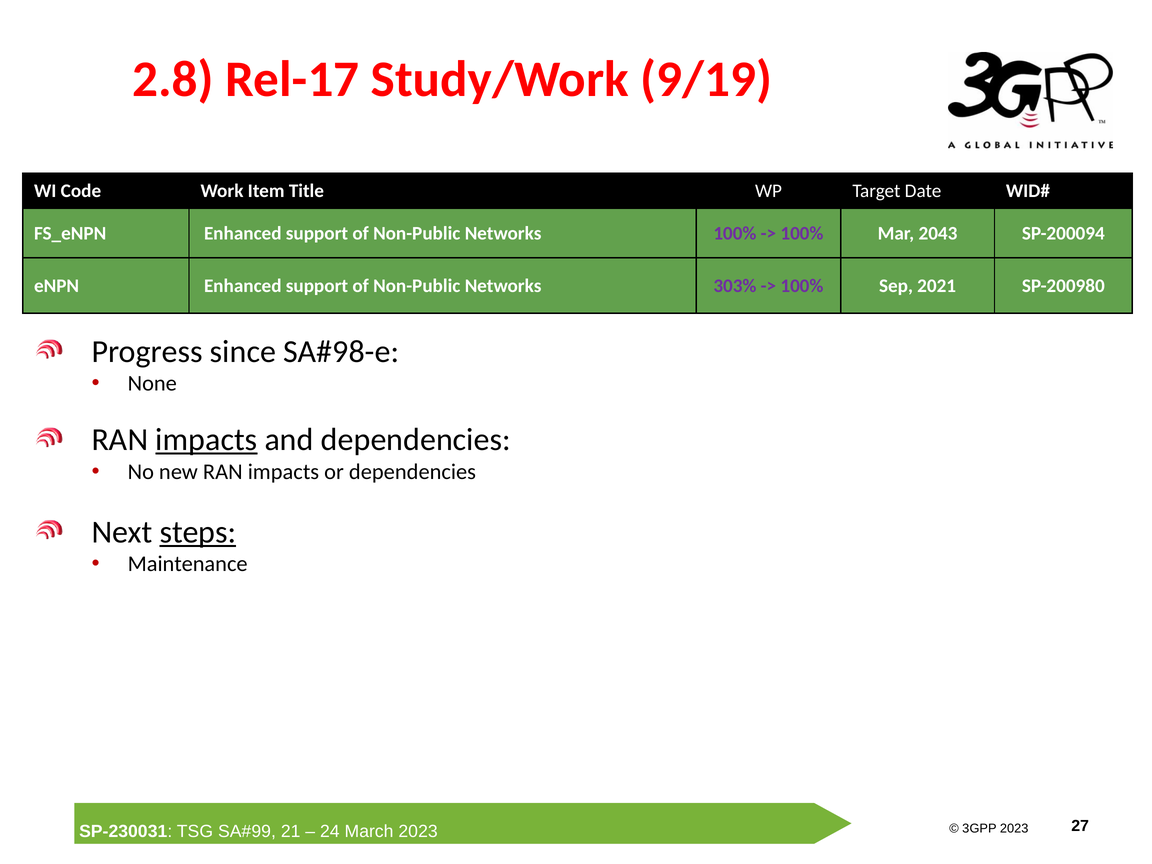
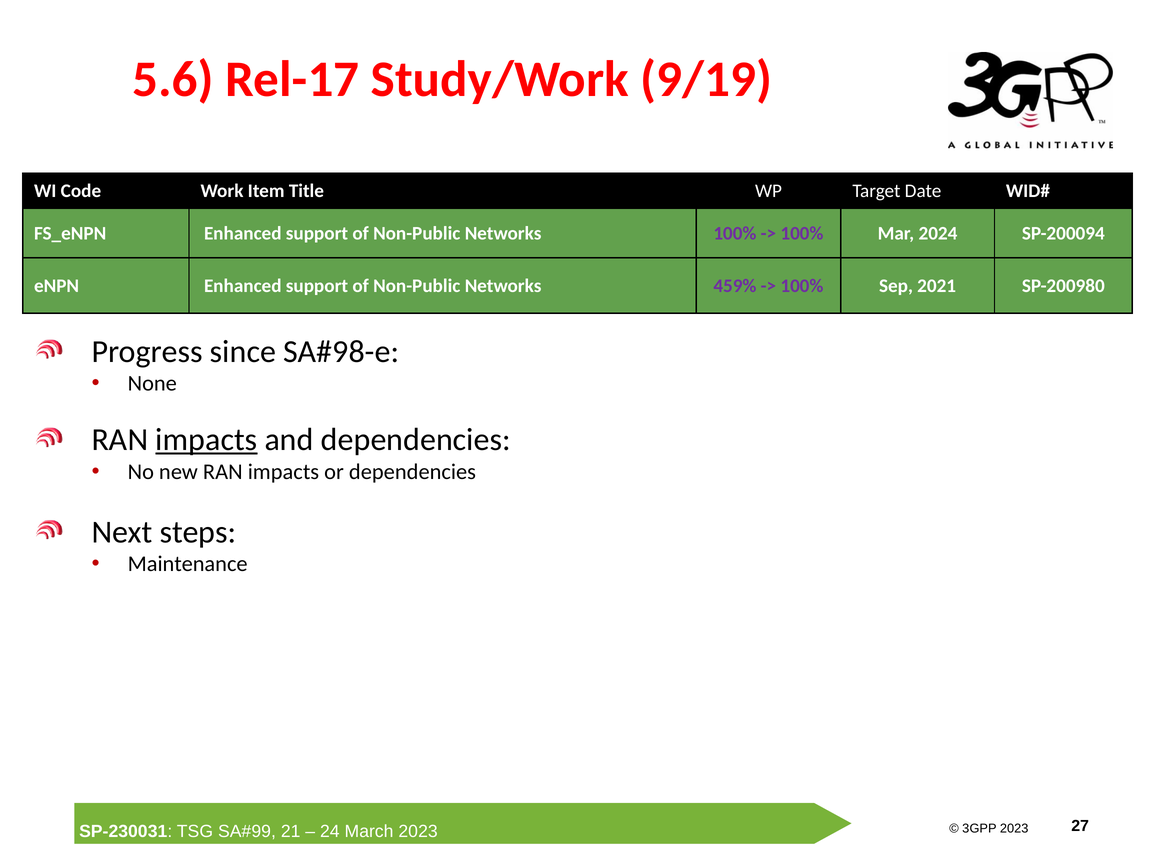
2.8: 2.8 -> 5.6
2043: 2043 -> 2024
303%: 303% -> 459%
steps underline: present -> none
